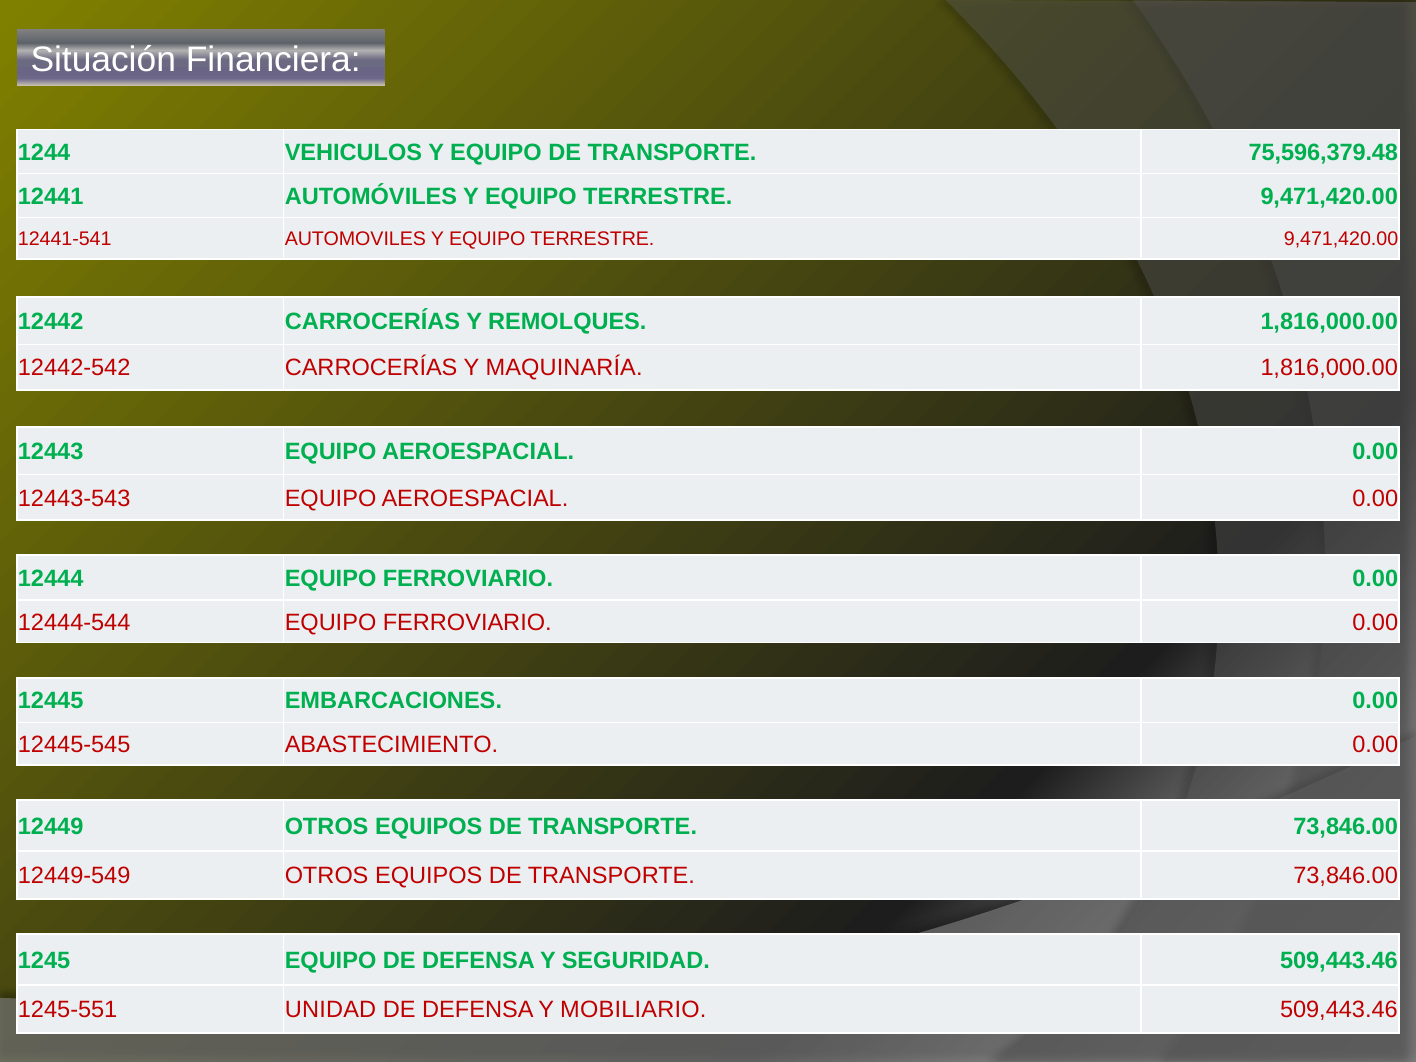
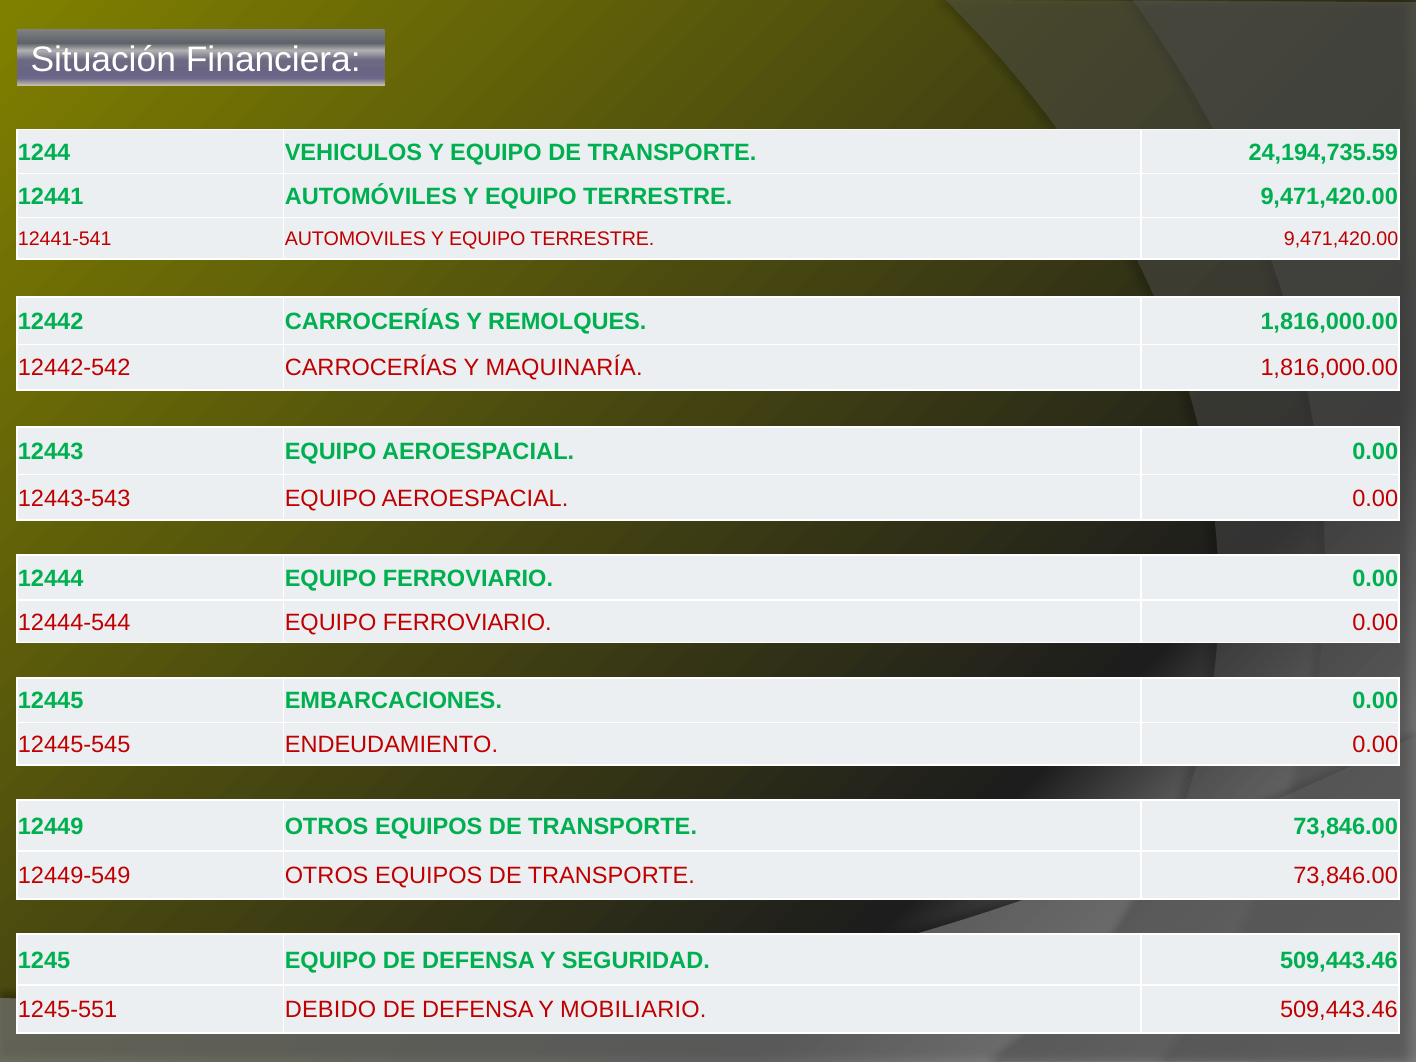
75,596,379.48: 75,596,379.48 -> 24,194,735.59
ABASTECIMIENTO: ABASTECIMIENTO -> ENDEUDAMIENTO
UNIDAD: UNIDAD -> DEBIDO
